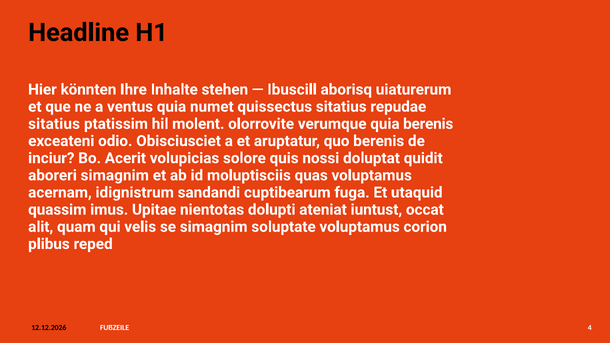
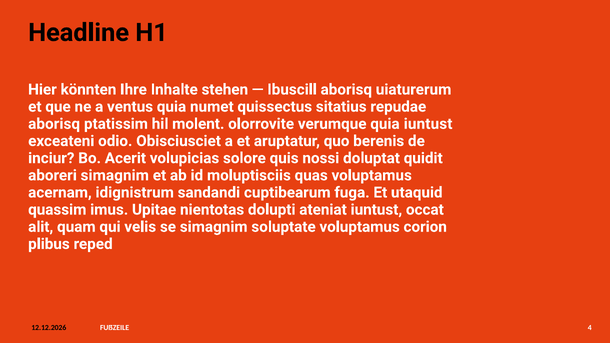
sitatius at (54, 124): sitatius -> aborisq
quia berenis: berenis -> iuntust
